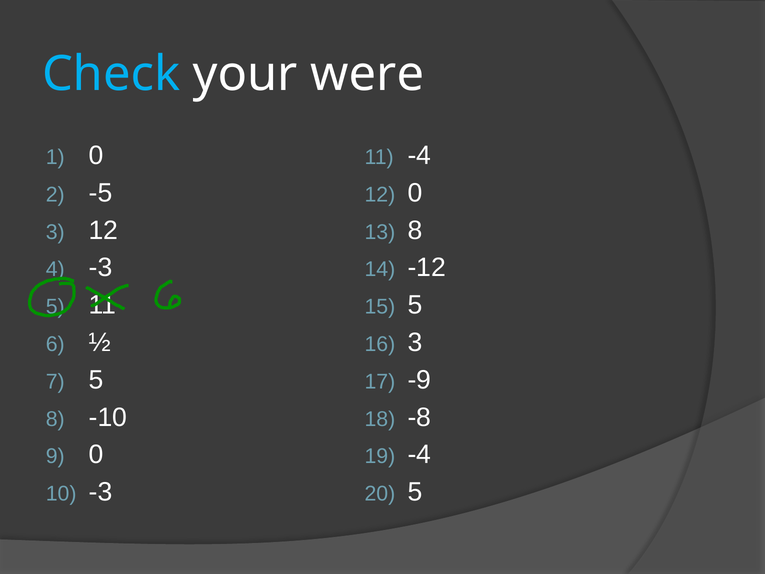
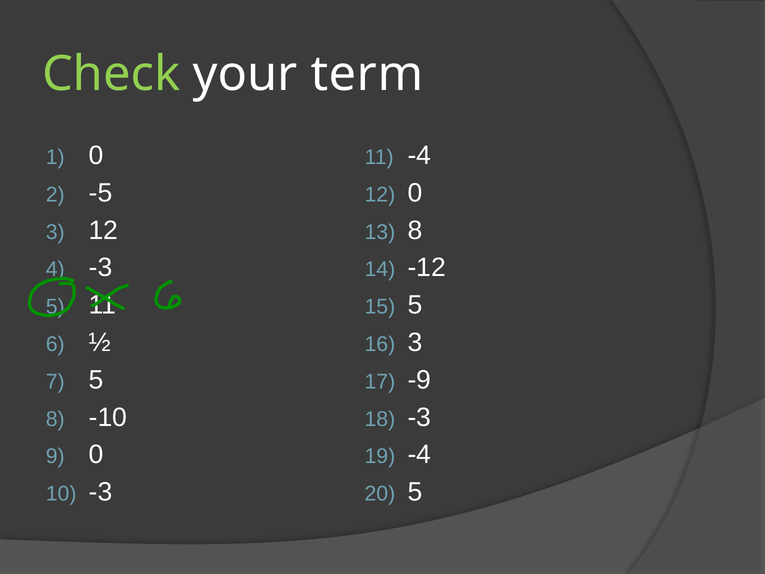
Check colour: light blue -> light green
were: were -> term
-8 at (419, 417): -8 -> -3
